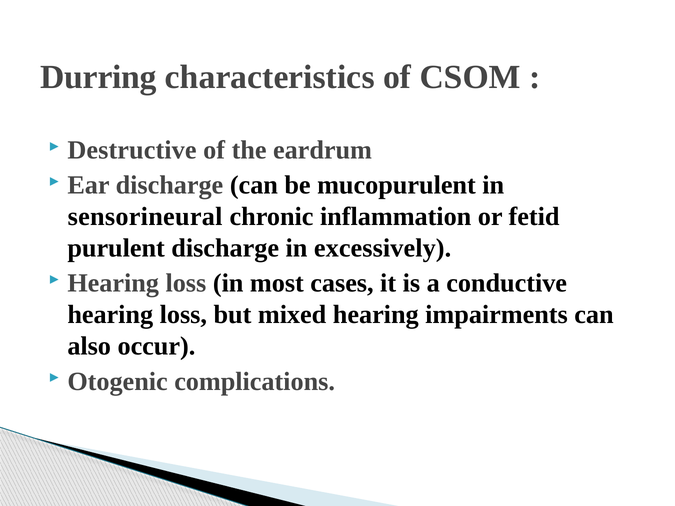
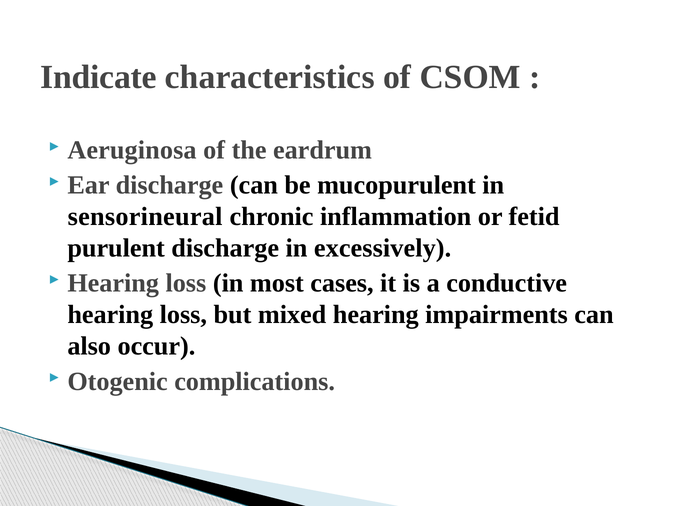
Durring: Durring -> Indicate
Destructive: Destructive -> Aeruginosa
